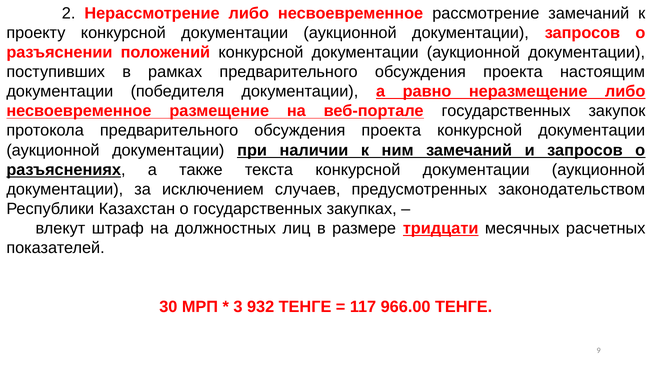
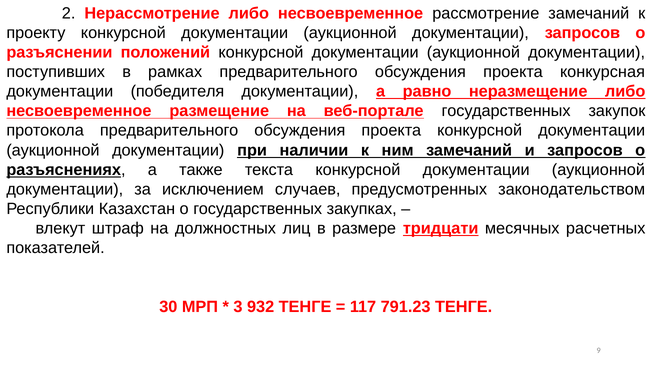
настоящим: настоящим -> конкурсная
966.00: 966.00 -> 791.23
